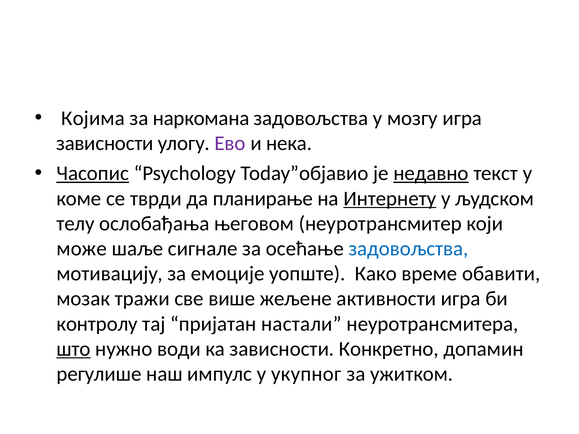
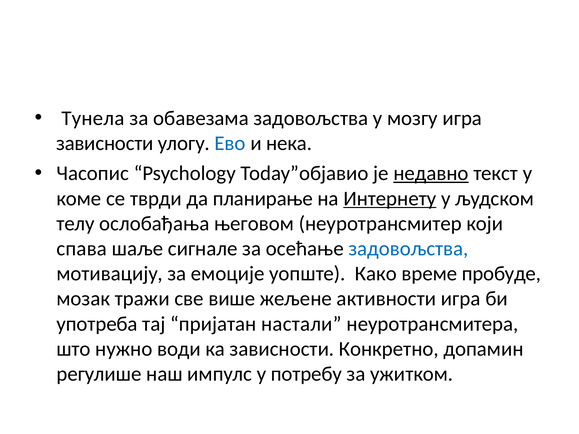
Којима: Којима -> Тунела
наркомана: наркомана -> обавезама
Ево colour: purple -> blue
Часопис underline: present -> none
може: може -> спава
обавити: обавити -> пробуде
контролу: контролу -> употреба
што underline: present -> none
укупног: укупног -> потребу
